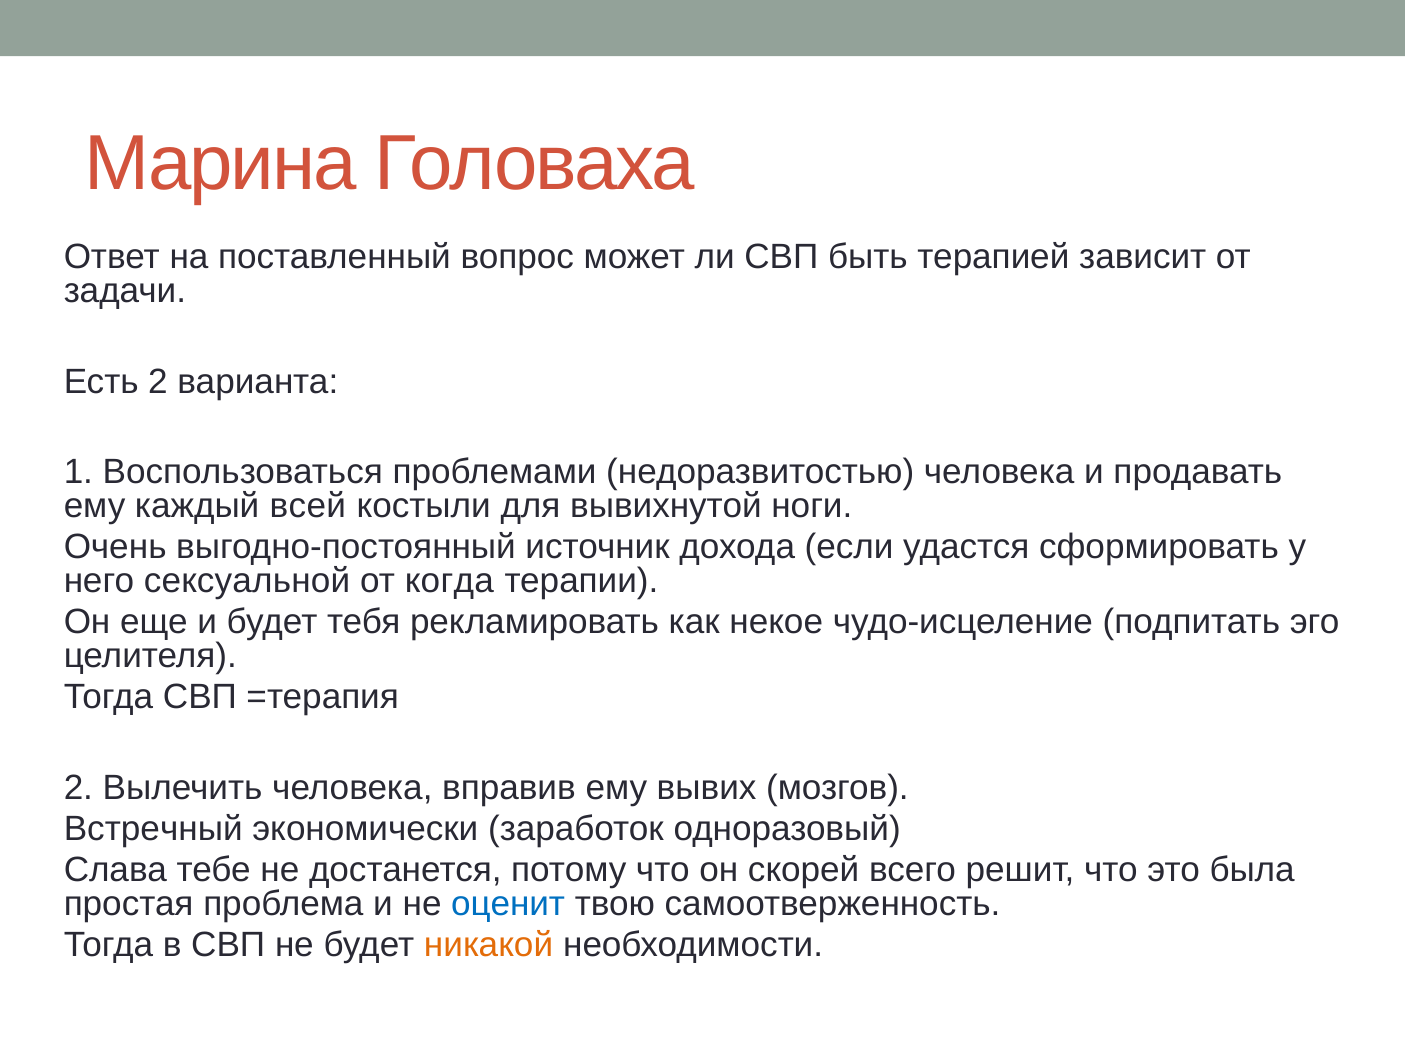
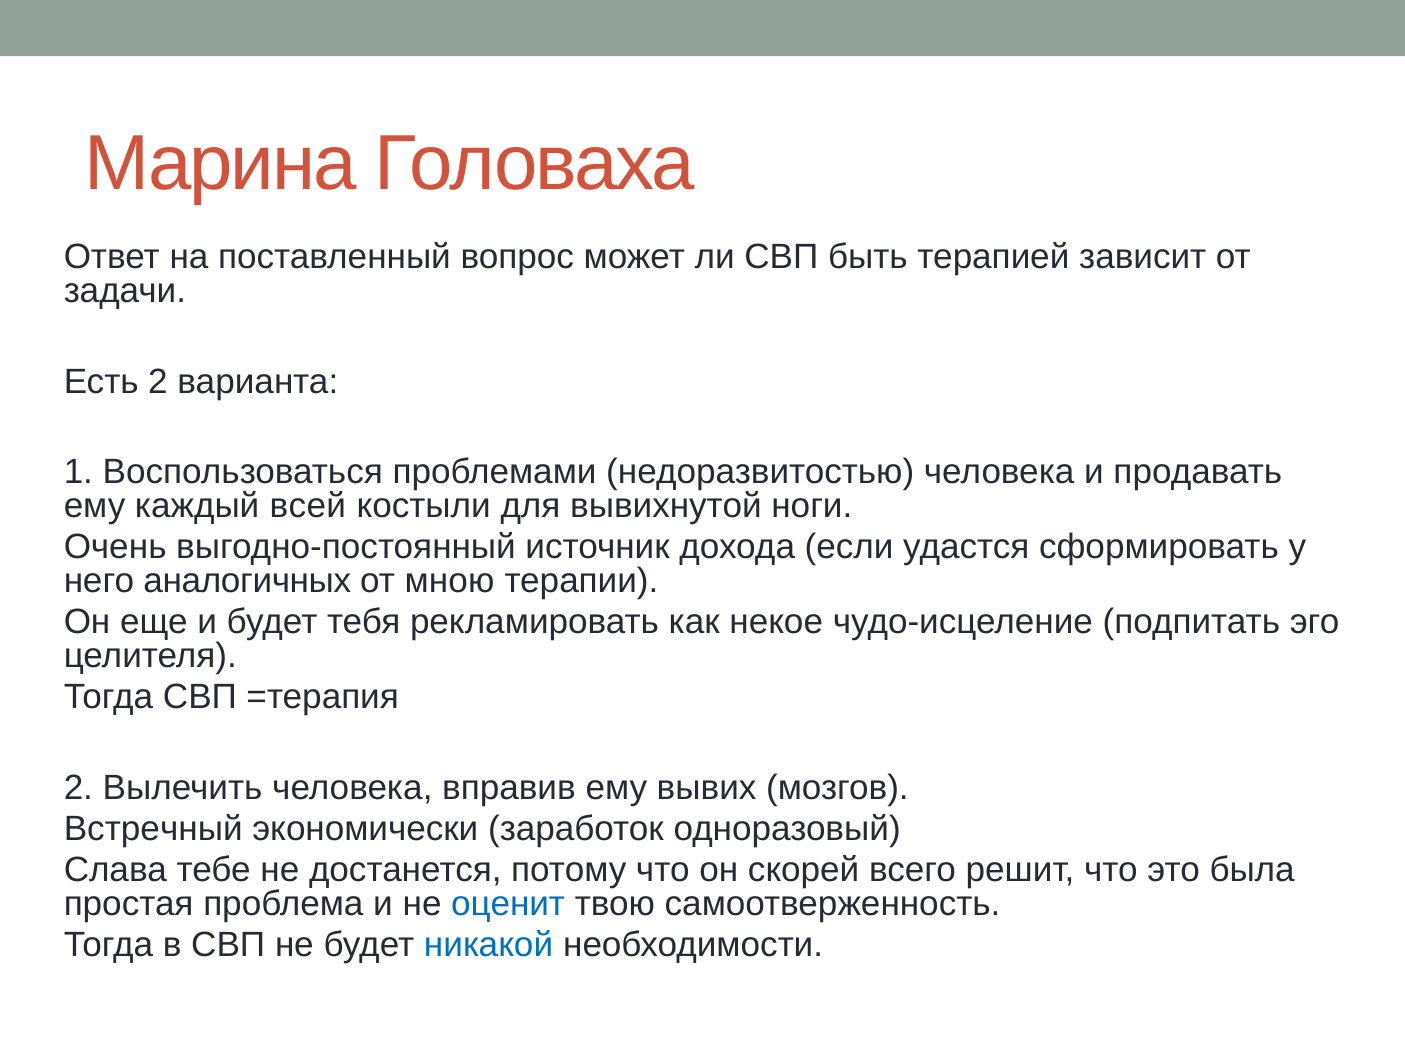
сексуальной: сексуальной -> аналогичных
когда: когда -> мною
никакой colour: orange -> blue
